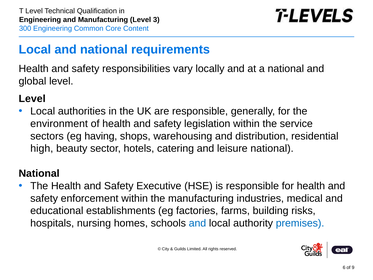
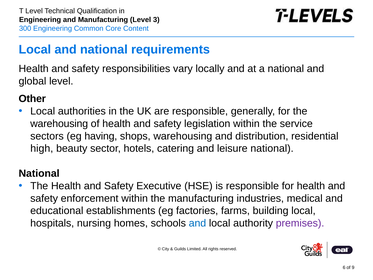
Level at (32, 99): Level -> Other
environment at (59, 124): environment -> warehousing
building risks: risks -> local
premises colour: blue -> purple
